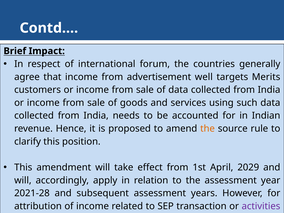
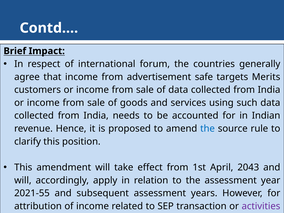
well: well -> safe
the at (208, 129) colour: orange -> blue
2029: 2029 -> 2043
2021-28: 2021-28 -> 2021-55
